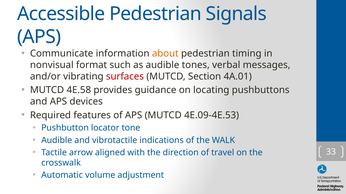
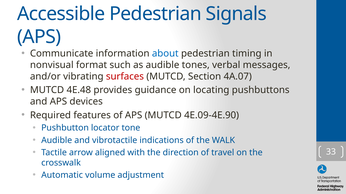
about colour: orange -> blue
4A.01: 4A.01 -> 4A.07
4E.58: 4E.58 -> 4E.48
4E.09-4E.53: 4E.09-4E.53 -> 4E.09-4E.90
